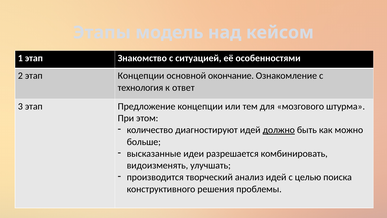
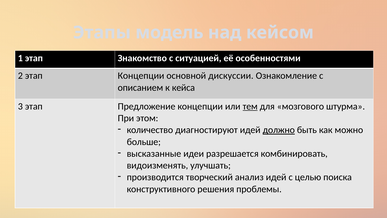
окончание: окончание -> дискуссии
технология: технология -> описанием
ответ: ответ -> кейса
тем underline: none -> present
